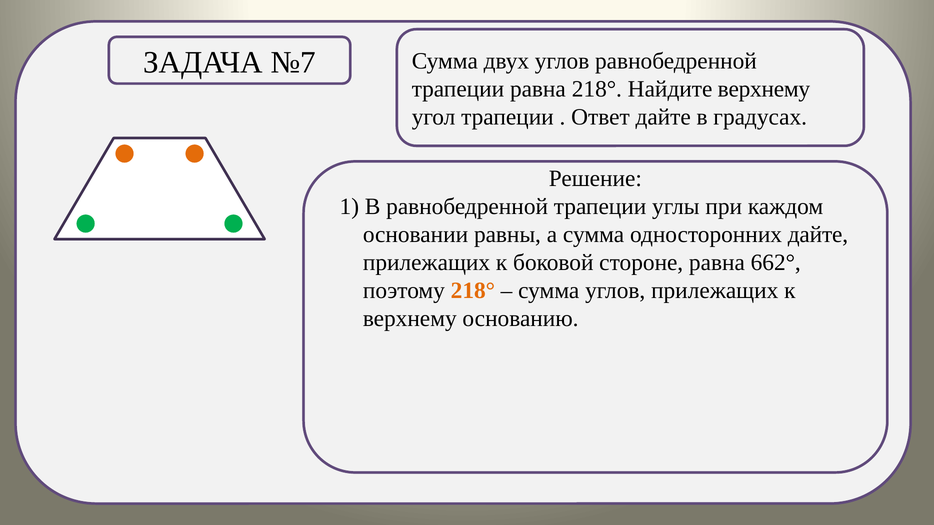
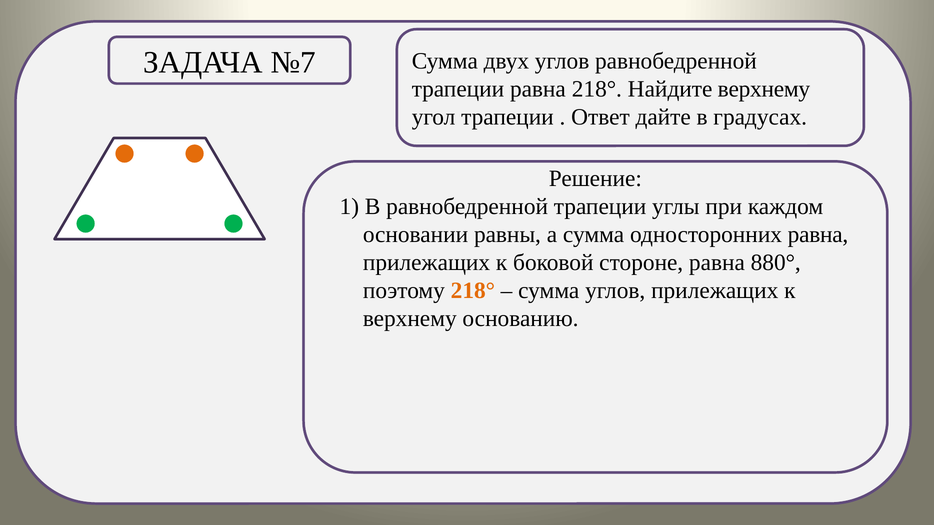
односторонних дайте: дайте -> равна
662°: 662° -> 880°
